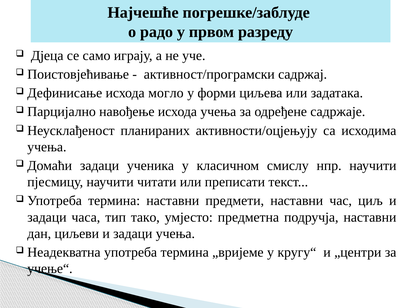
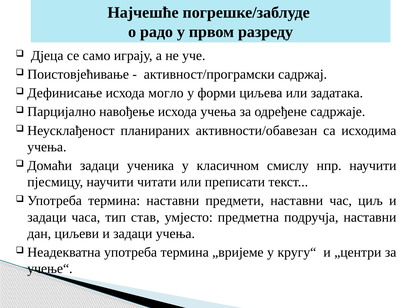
активности/оцјењују: активности/оцјењују -> активности/обавезан
тако: тако -> став
